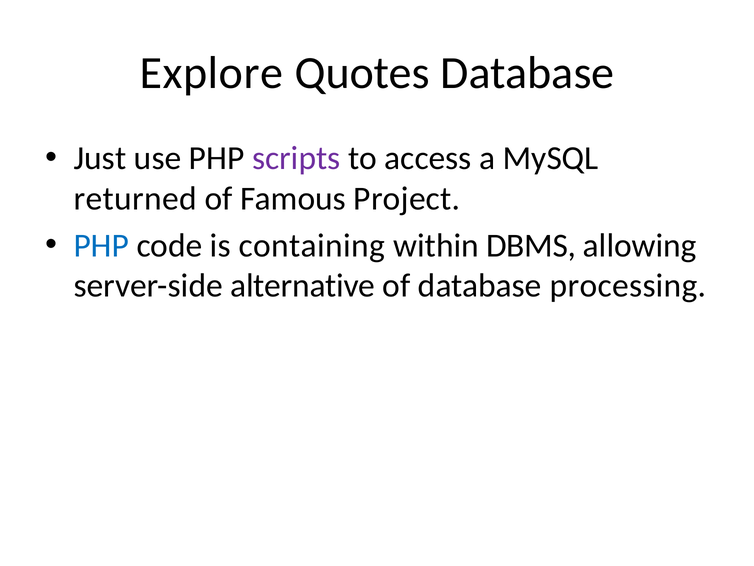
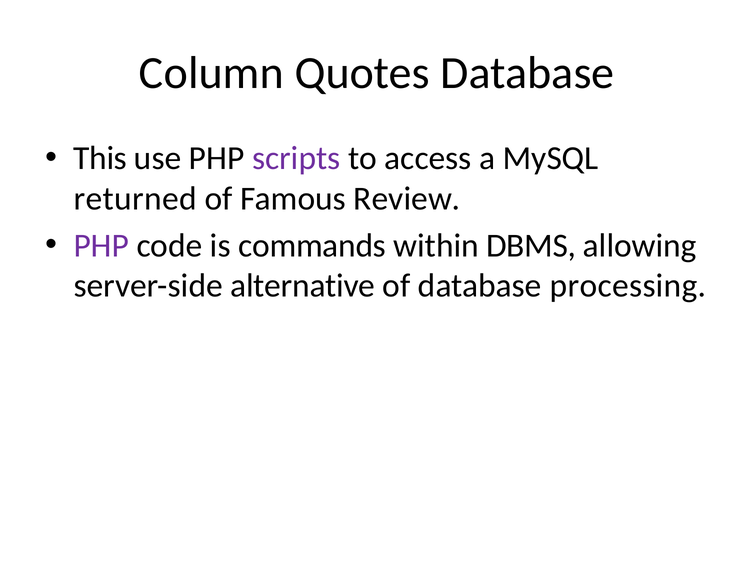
Explore: Explore -> Column
Just: Just -> This
Project: Project -> Review
PHP at (101, 245) colour: blue -> purple
containing: containing -> commands
